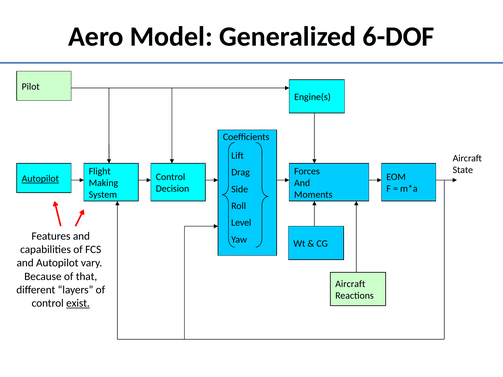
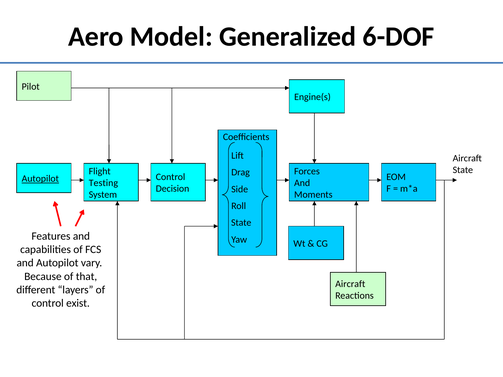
Making: Making -> Testing
Level at (241, 223): Level -> State
exist underline: present -> none
